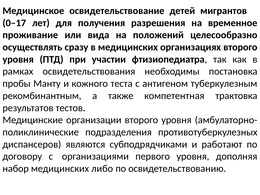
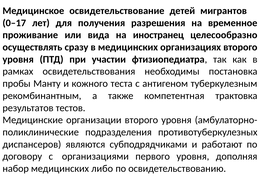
положений: положений -> иностранец
